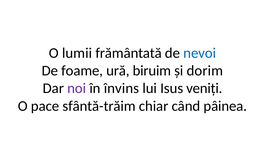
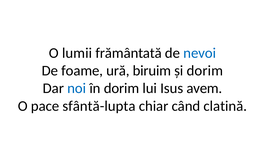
noi colour: purple -> blue
în învins: învins -> dorim
veniți: veniți -> avem
sfântă-trăim: sfântă-trăim -> sfântă-lupta
pâinea: pâinea -> clatină
